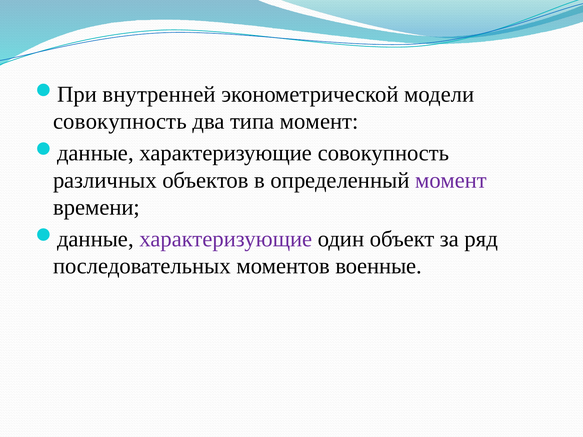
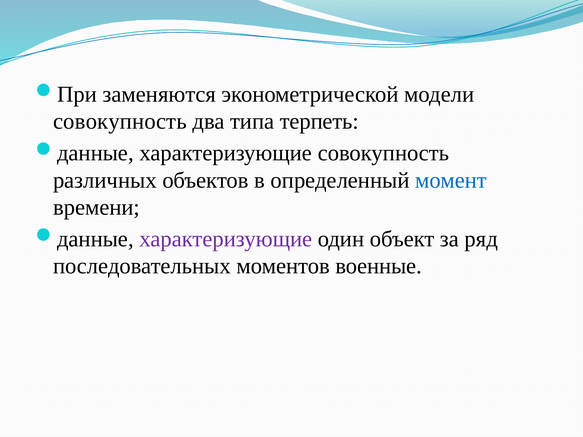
внутренней: внутренней -> заменяются
типа момент: момент -> терпеть
момент at (451, 180) colour: purple -> blue
